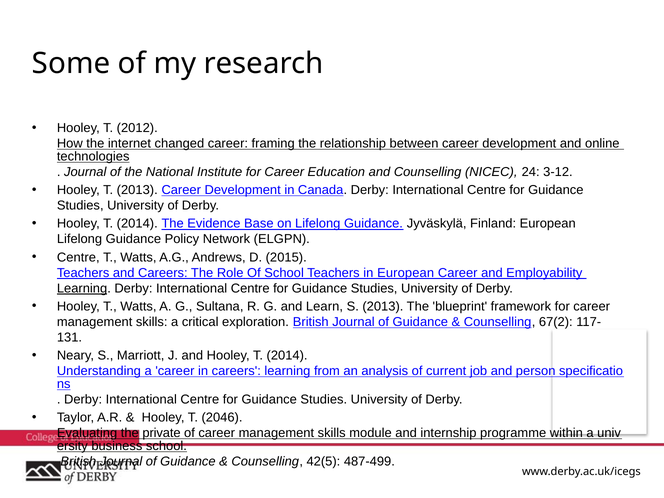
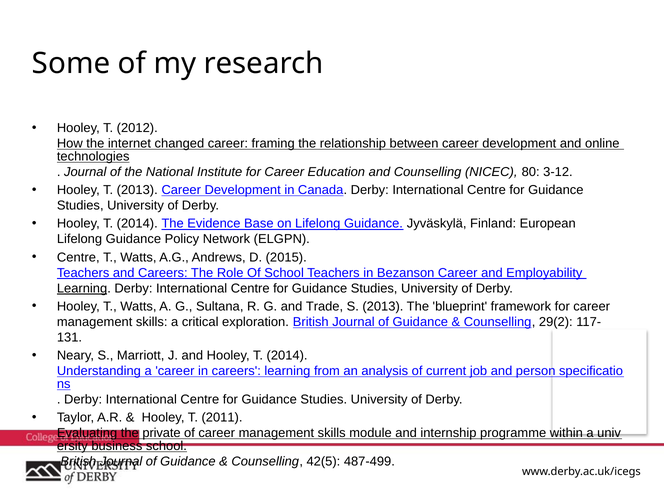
24: 24 -> 80
in European: European -> Bezanson
Learn: Learn -> Trade
67(2: 67(2 -> 29(2
2046: 2046 -> 2011
